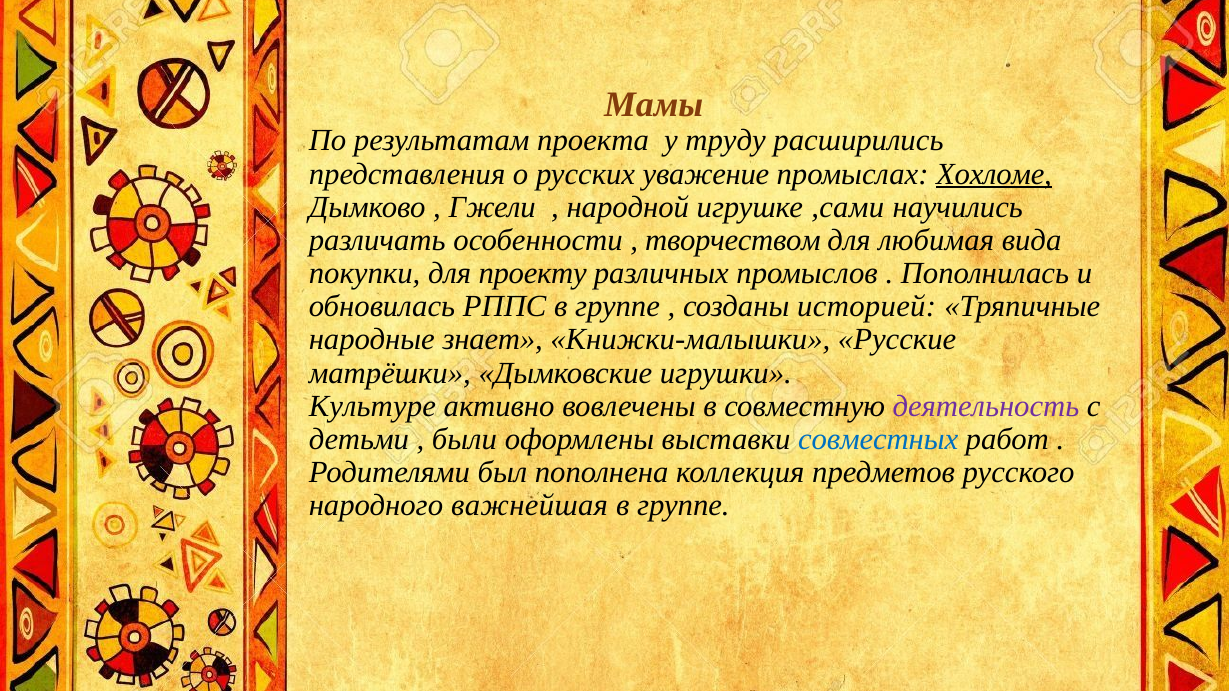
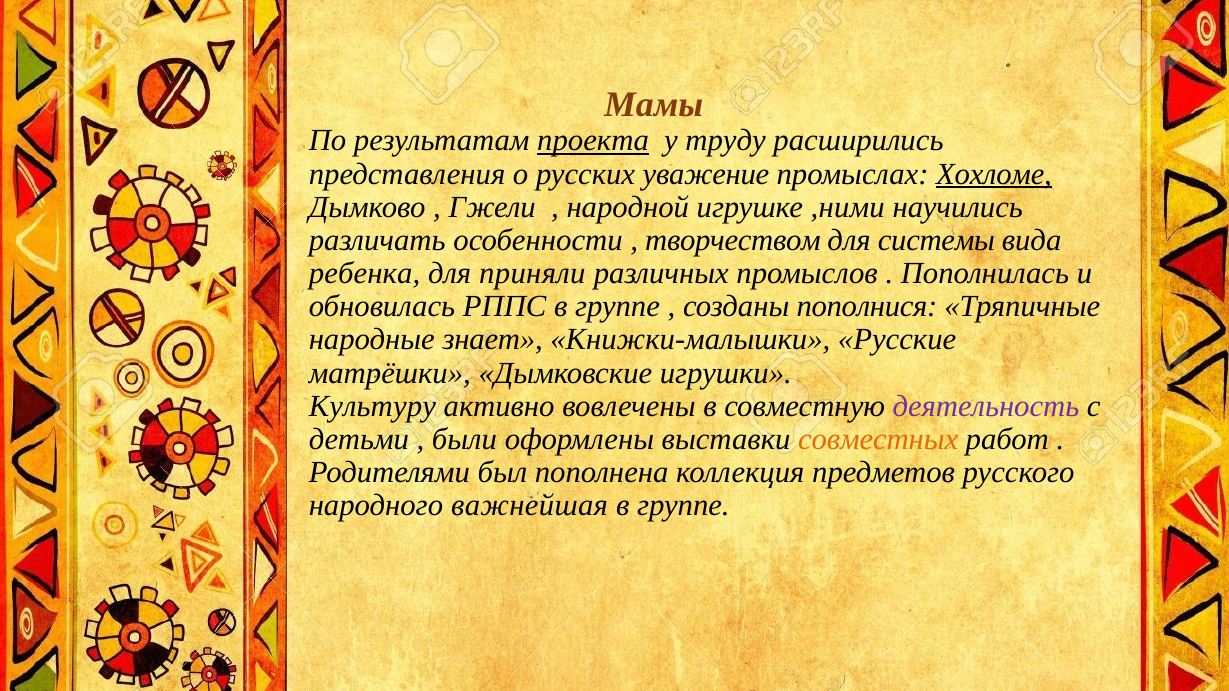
проекта underline: none -> present
,сами: ,сами -> ,ними
любимая: любимая -> системы
покупки: покупки -> ребенка
проекту: проекту -> приняли
историей: историей -> пополнися
Культуре: Культуре -> Культуру
совместных colour: blue -> orange
